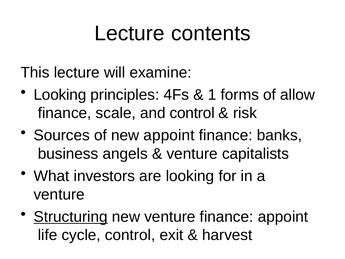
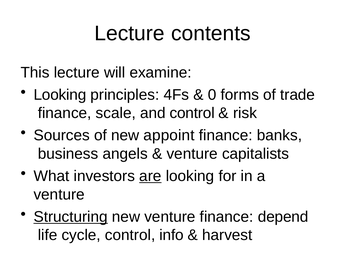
1: 1 -> 0
allow: allow -> trade
are underline: none -> present
finance appoint: appoint -> depend
exit: exit -> info
